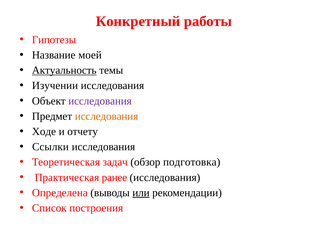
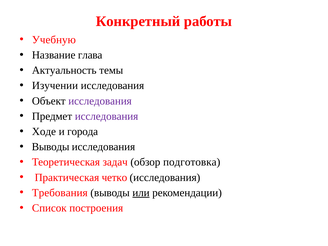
Гипотезы: Гипотезы -> Учебную
моей: моей -> глава
Актуальность underline: present -> none
исследования at (107, 116) colour: orange -> purple
отчету: отчету -> города
Ссылки at (50, 147): Ссылки -> Выводы
ранее: ранее -> четко
Определена: Определена -> Требования
